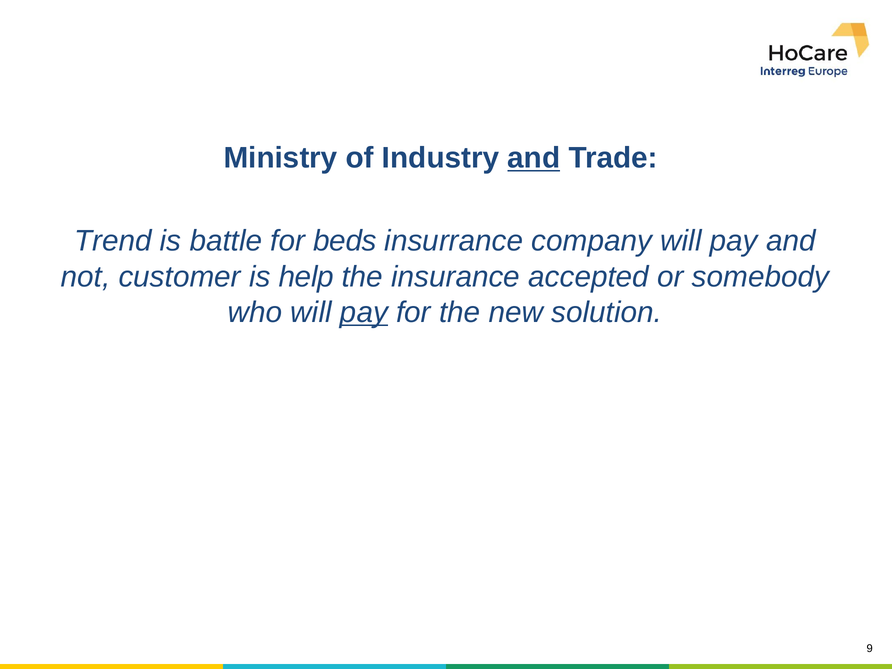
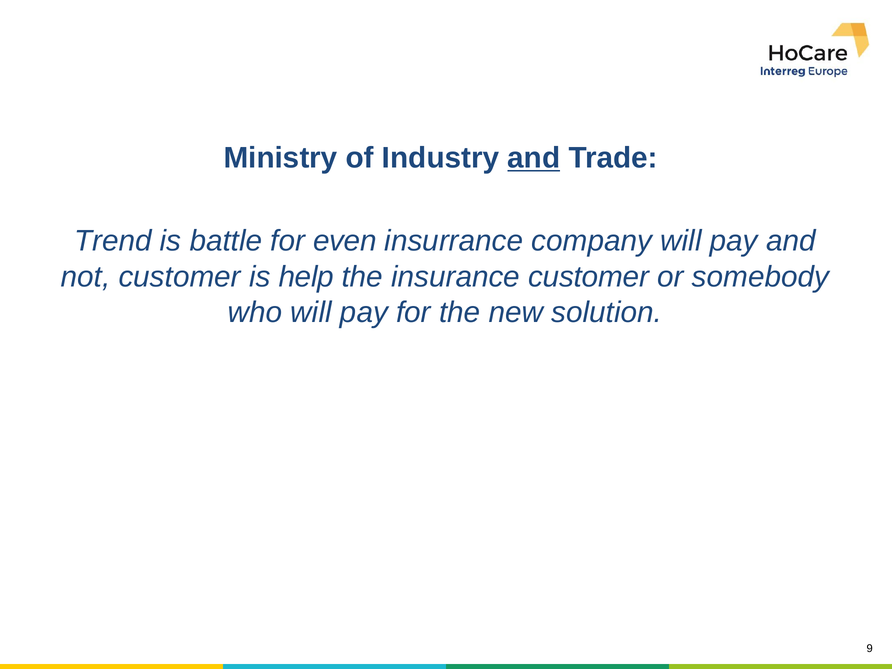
beds: beds -> even
insurance accepted: accepted -> customer
pay at (364, 312) underline: present -> none
